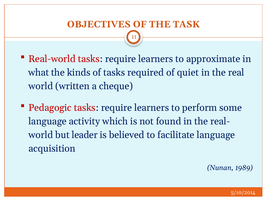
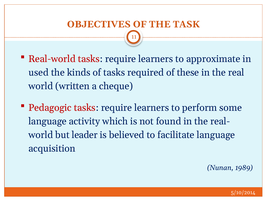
what: what -> used
quiet: quiet -> these
